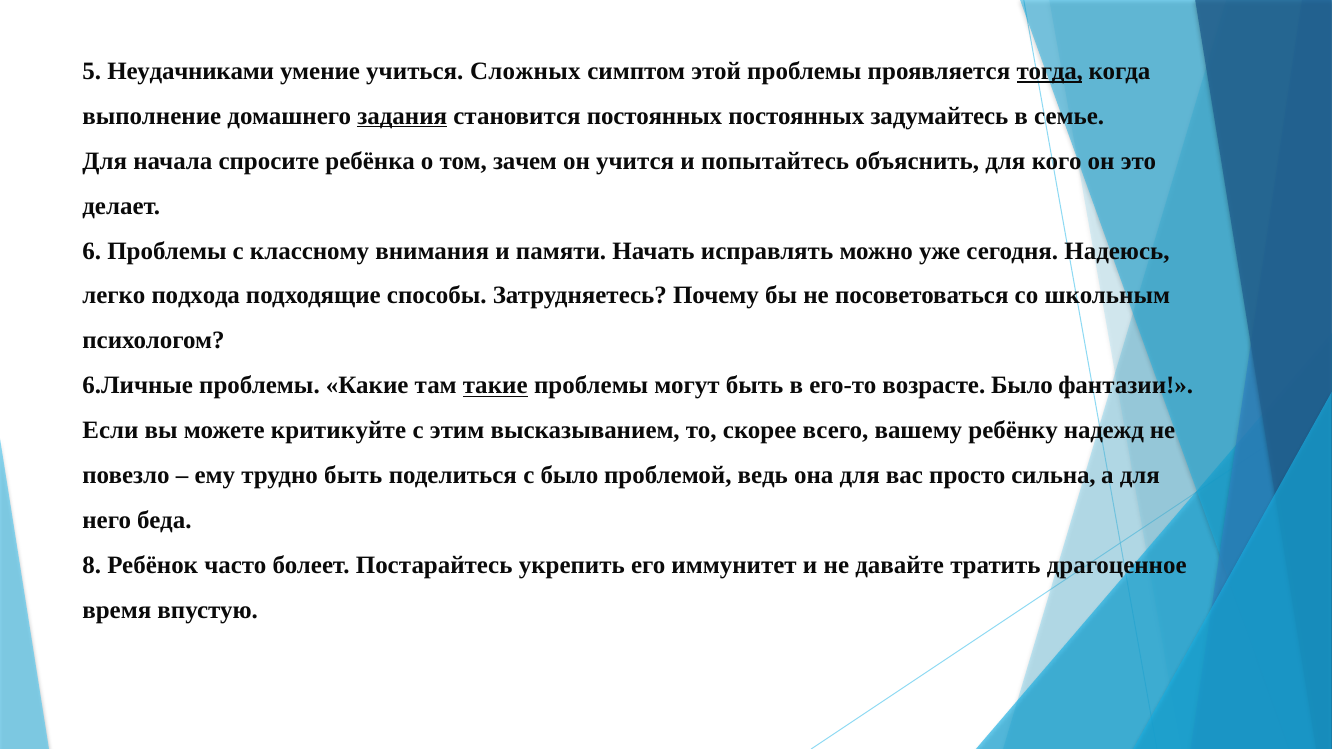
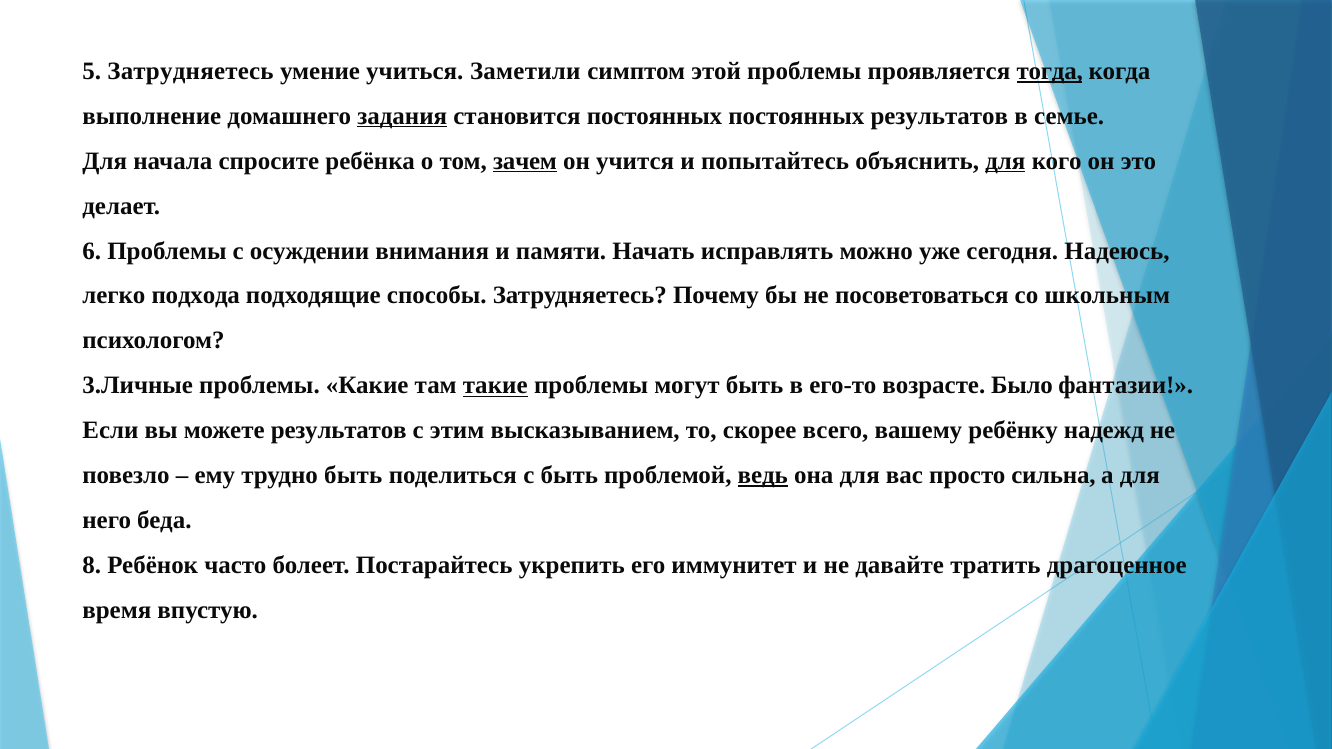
5 Неудачниками: Неудачниками -> Затрудняетесь
Сложных: Сложных -> Заметили
постоянных задумайтесь: задумайтесь -> результатов
зачем underline: none -> present
для at (1005, 161) underline: none -> present
классному: классному -> осуждении
6.Личные: 6.Личные -> 3.Личные
можете критикуйте: критикуйте -> результатов
с было: было -> быть
ведь underline: none -> present
